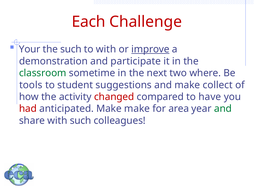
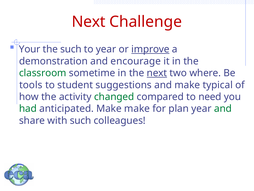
Each at (89, 22): Each -> Next
to with: with -> year
participate: participate -> encourage
next at (157, 73) underline: none -> present
collect: collect -> typical
changed colour: red -> green
have: have -> need
had colour: red -> green
area: area -> plan
